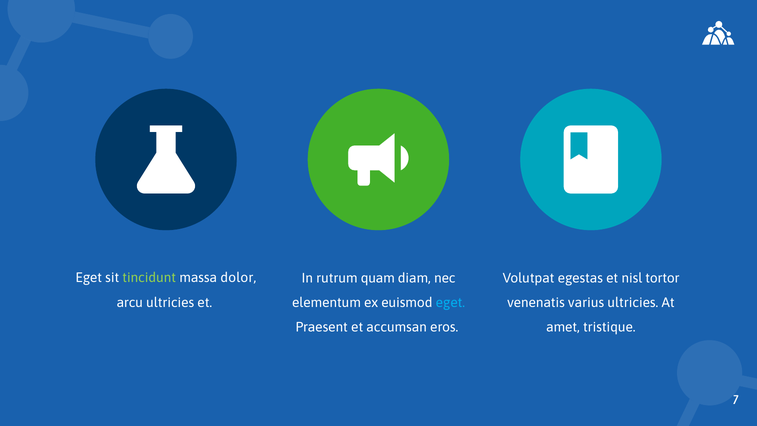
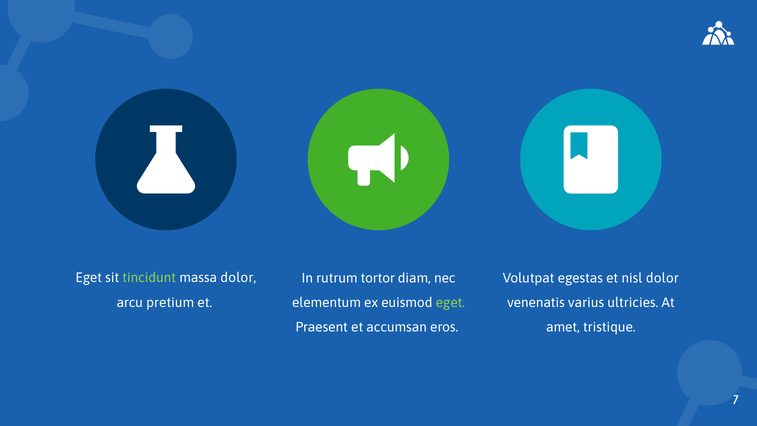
quam: quam -> tortor
nisl tortor: tortor -> dolor
arcu ultricies: ultricies -> pretium
eget at (450, 303) colour: light blue -> light green
